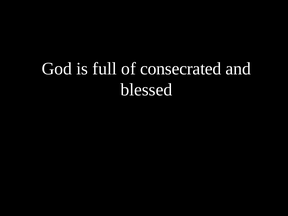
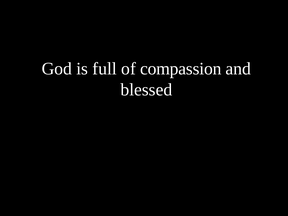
consecrated: consecrated -> compassion
